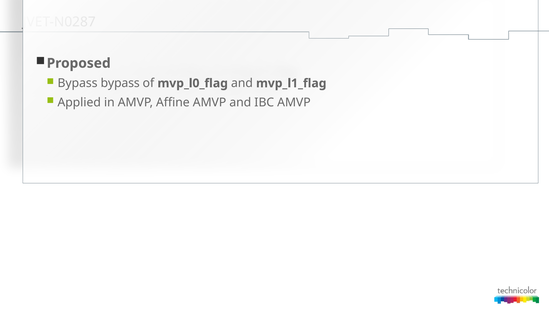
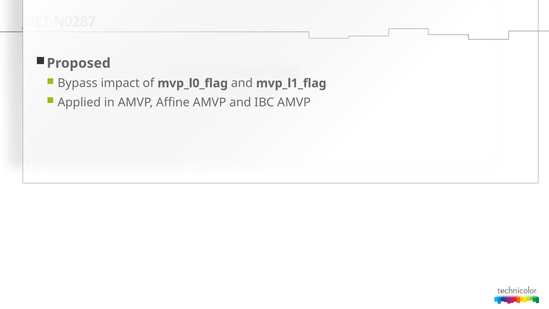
Bypass bypass: bypass -> impact
